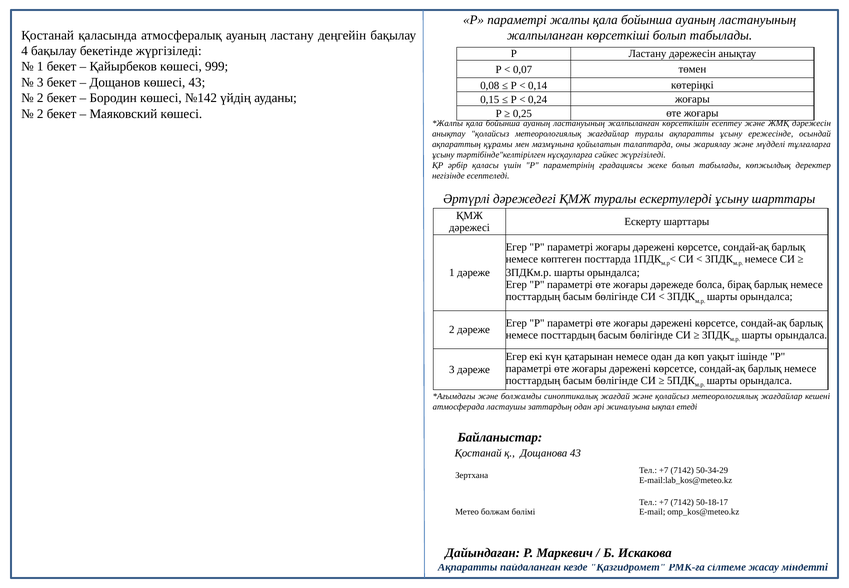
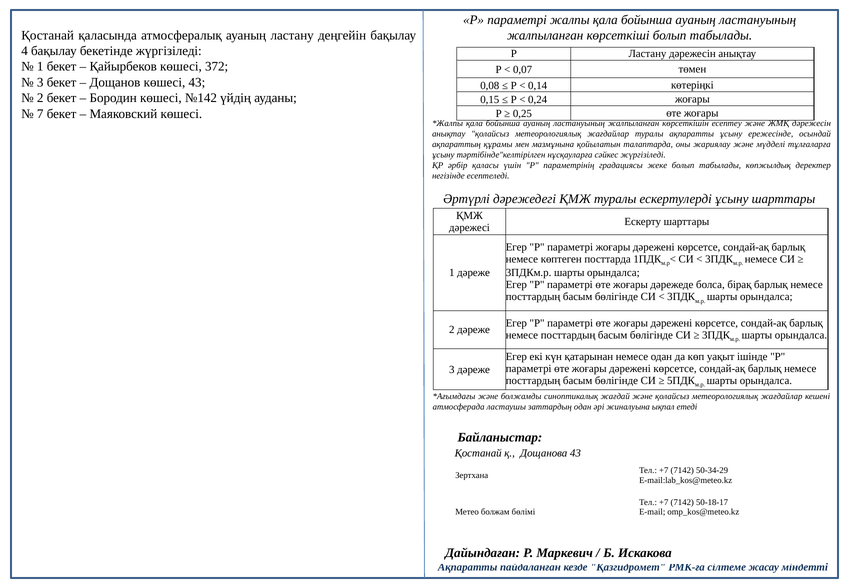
999: 999 -> 372
2 at (40, 114): 2 -> 7
